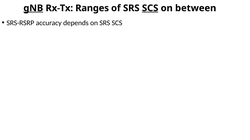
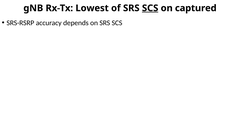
gNB underline: present -> none
Ranges: Ranges -> Lowest
between: between -> captured
